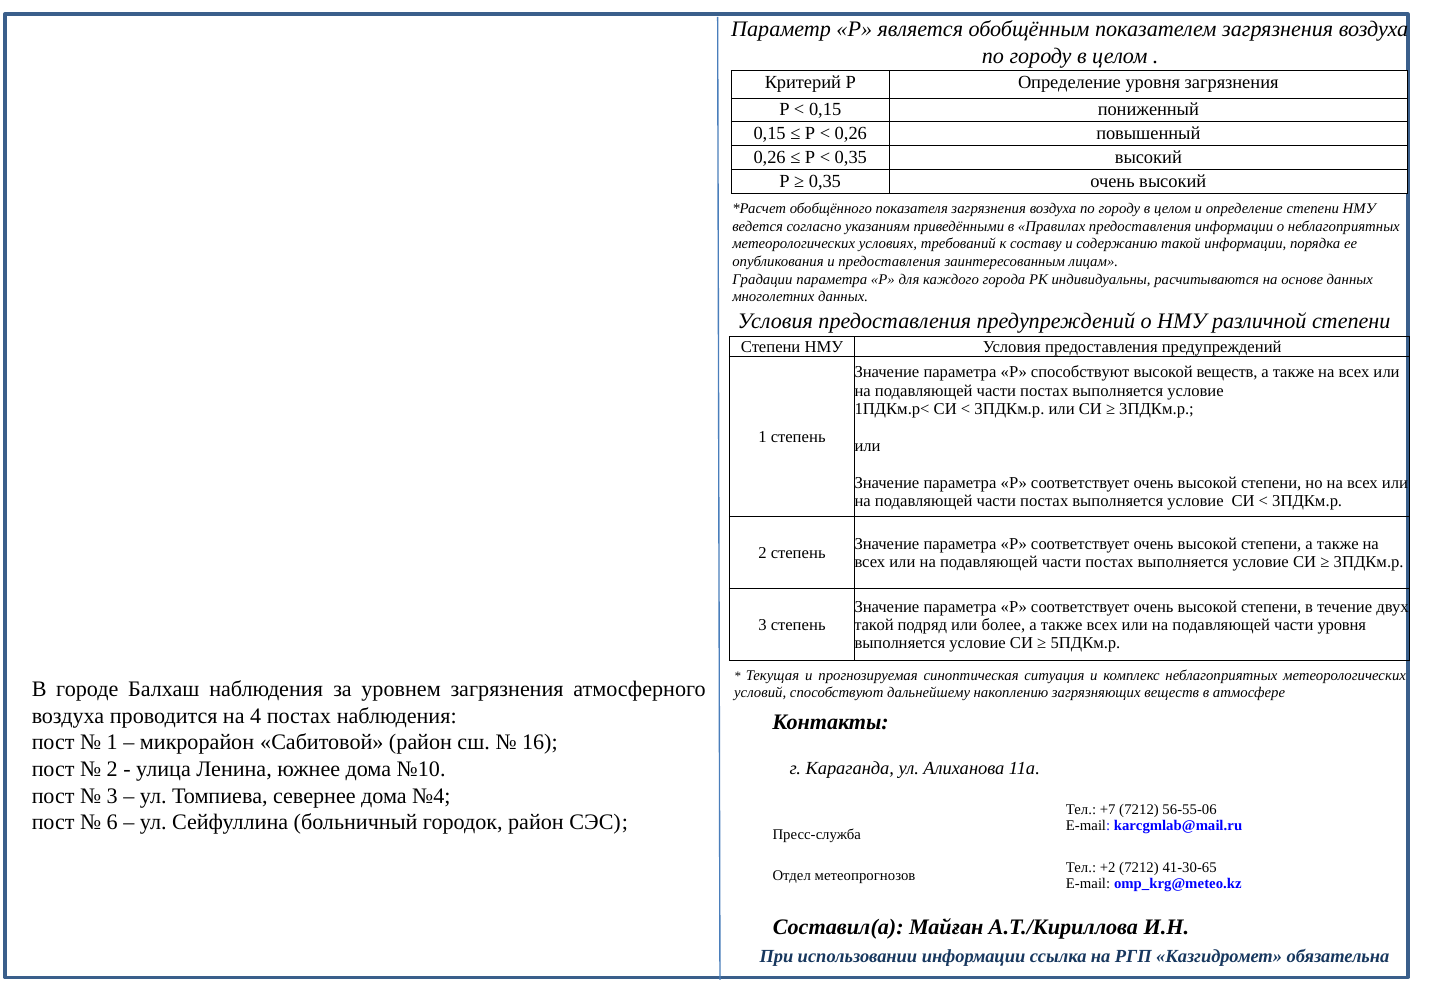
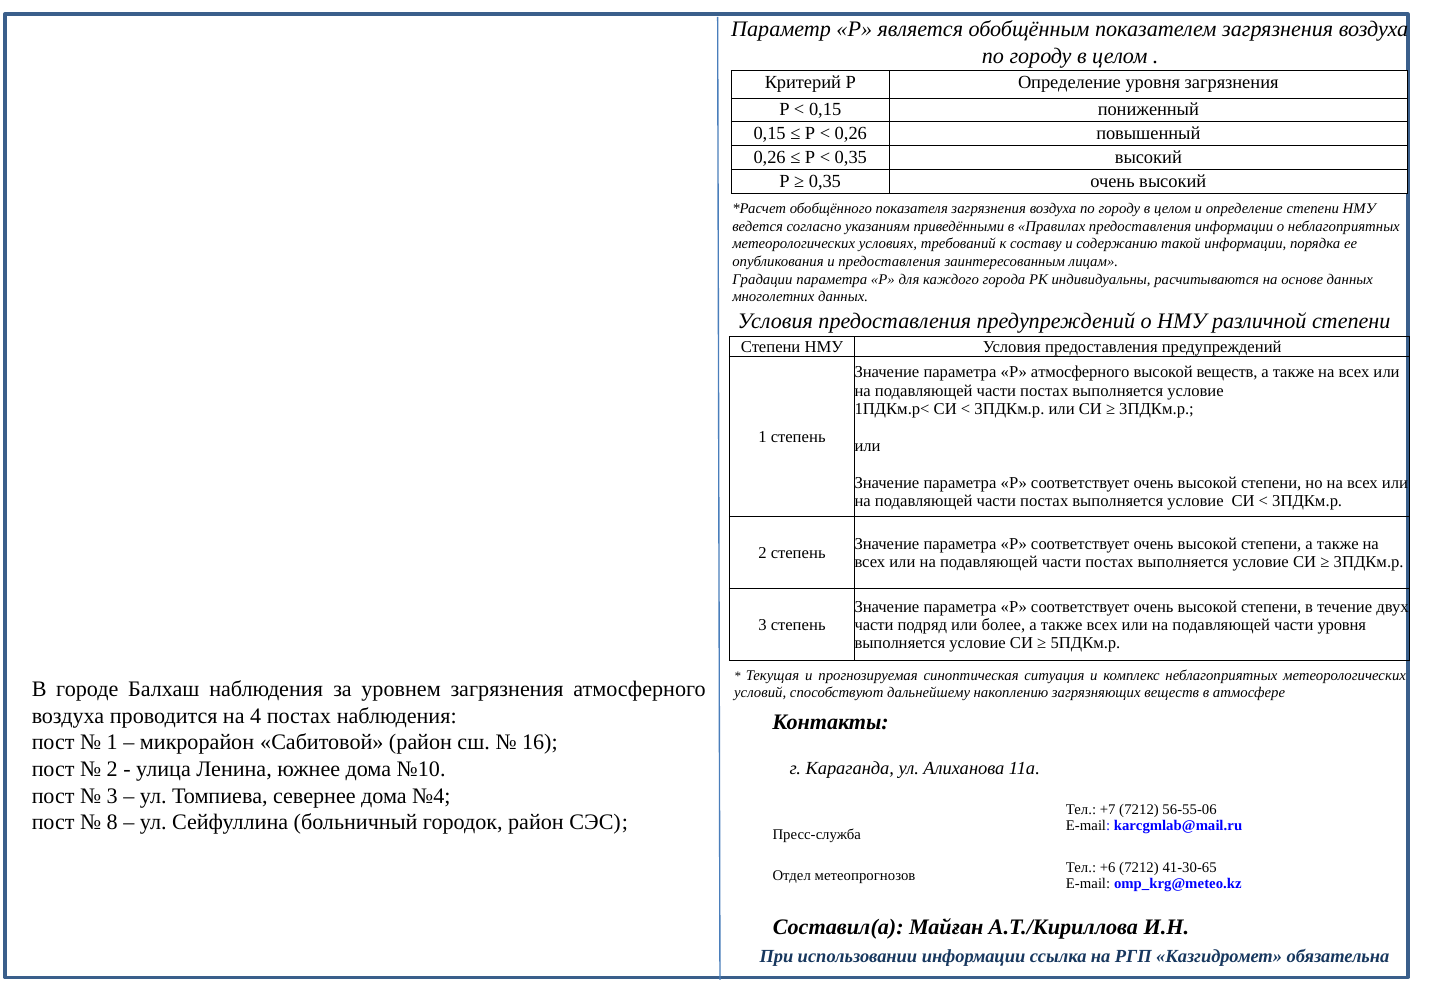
Р способствуют: способствуют -> атмосферного
такой at (874, 625): такой -> части
6: 6 -> 8
+2: +2 -> +6
